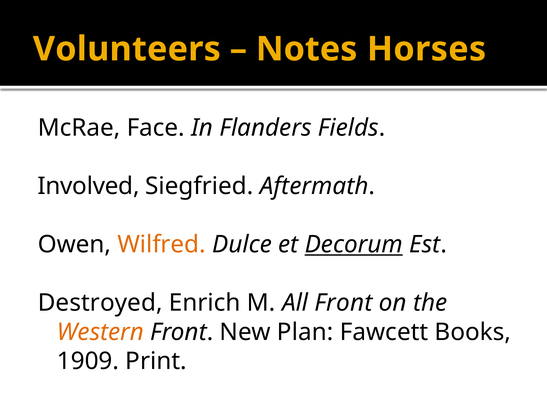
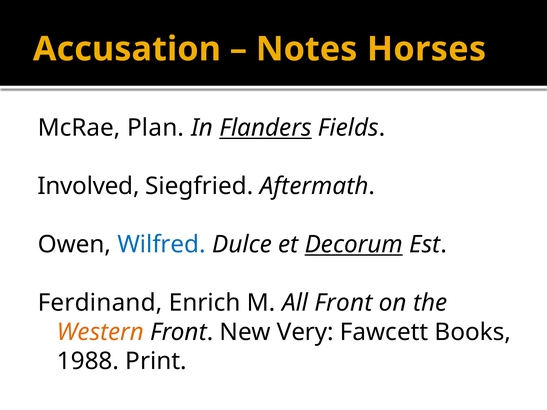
Volunteers: Volunteers -> Accusation
Face: Face -> Plan
Flanders underline: none -> present
Wilfred colour: orange -> blue
Destroyed: Destroyed -> Ferdinand
Plan: Plan -> Very
1909: 1909 -> 1988
